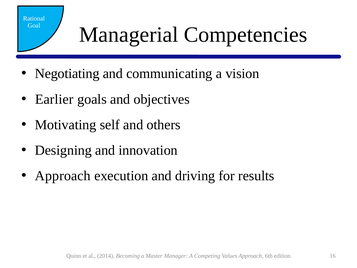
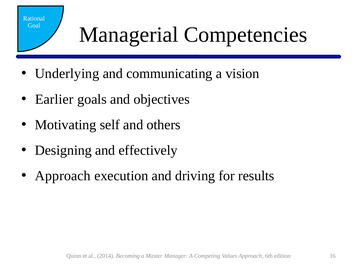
Negotiating: Negotiating -> Underlying
innovation: innovation -> effectively
